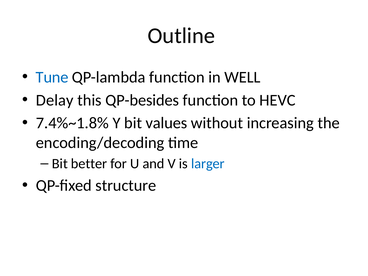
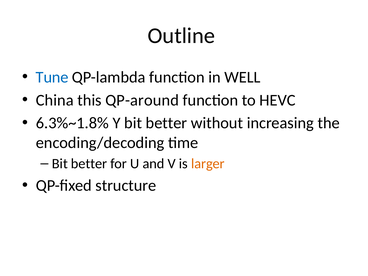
Delay: Delay -> China
QP-besides: QP-besides -> QP-around
7.4%~1.8%: 7.4%~1.8% -> 6.3%~1.8%
Y bit values: values -> better
larger colour: blue -> orange
